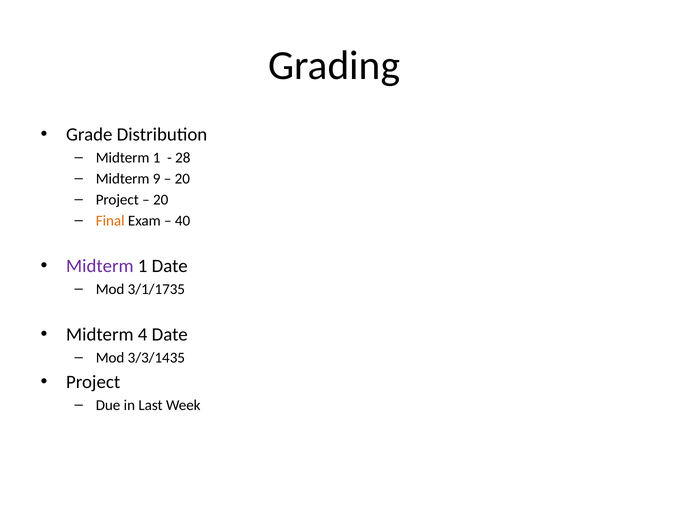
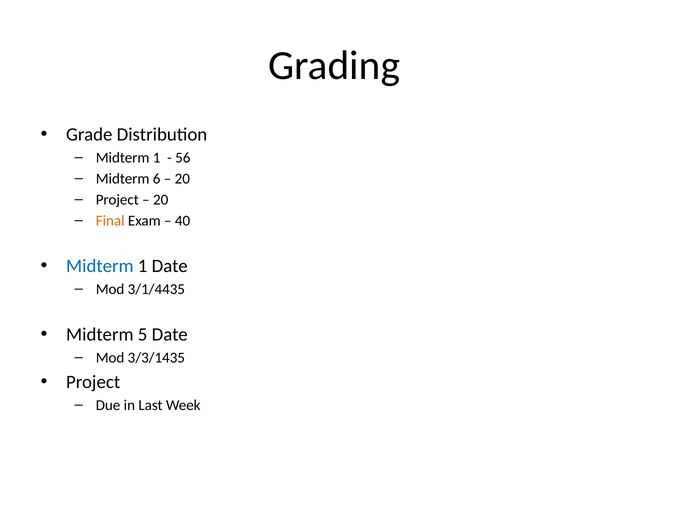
28: 28 -> 56
9: 9 -> 6
Midterm at (100, 266) colour: purple -> blue
3/1/1735: 3/1/1735 -> 3/1/4435
4: 4 -> 5
